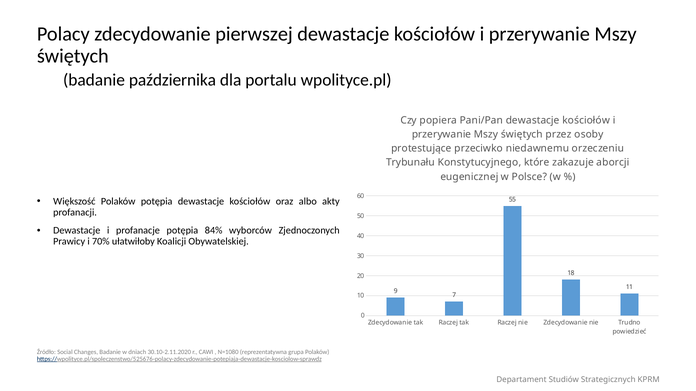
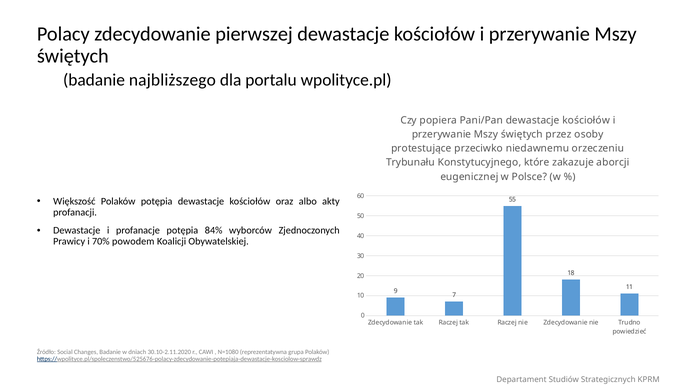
października: października -> najbliższego
ułatwiłoby: ułatwiłoby -> powodem
